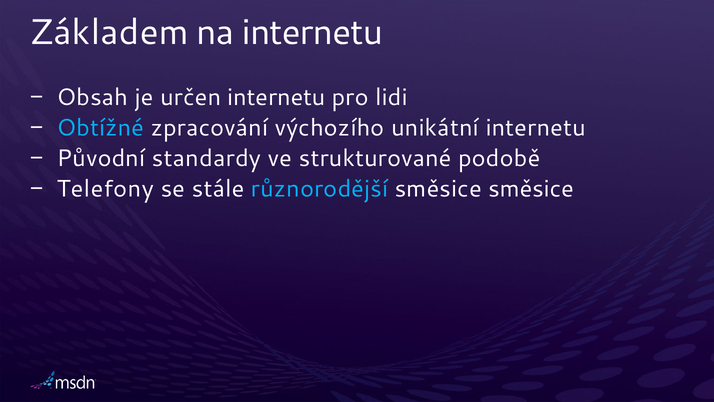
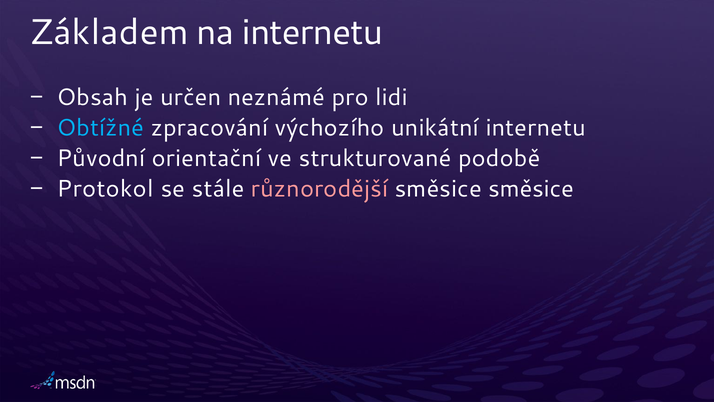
určen internetu: internetu -> neznámé
standardy: standardy -> orientační
Telefony: Telefony -> Protokol
různorodější colour: light blue -> pink
